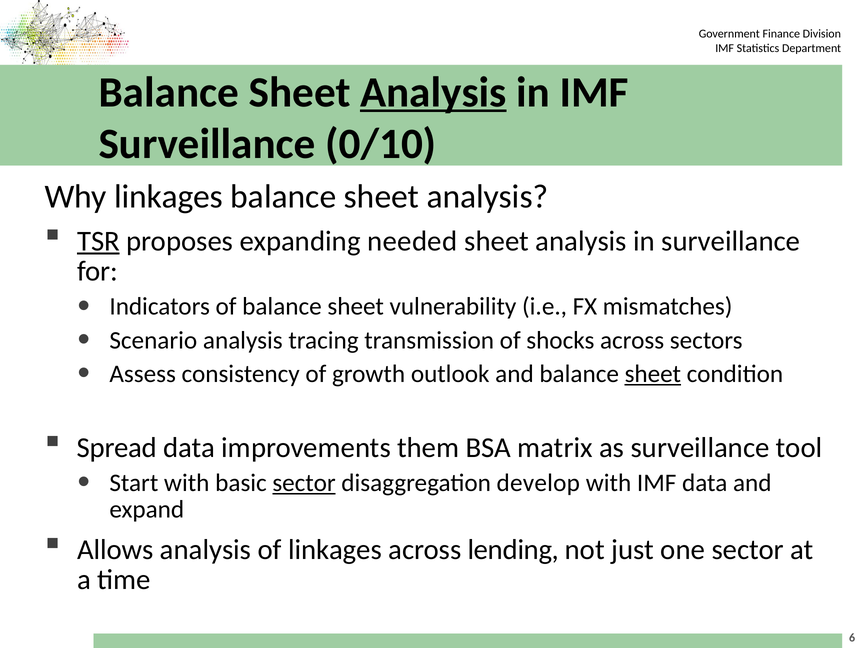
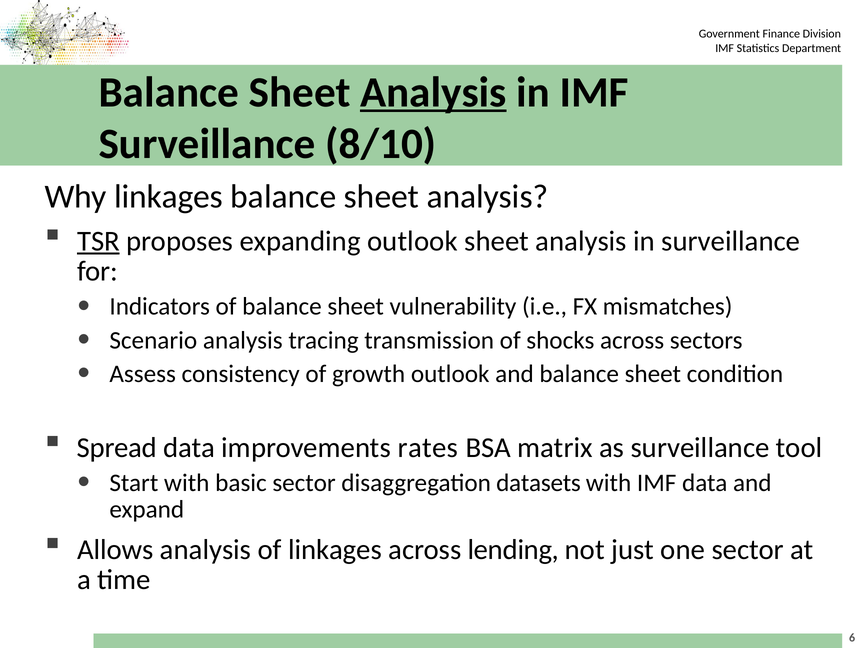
0/10: 0/10 -> 8/10
expanding needed: needed -> outlook
sheet at (653, 374) underline: present -> none
them: them -> rates
sector at (304, 483) underline: present -> none
develop: develop -> datasets
